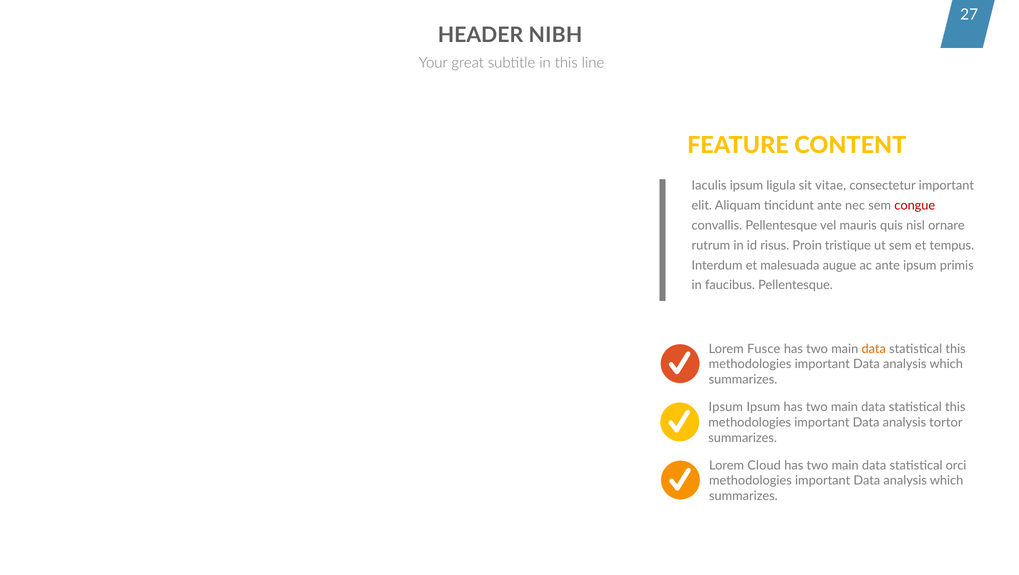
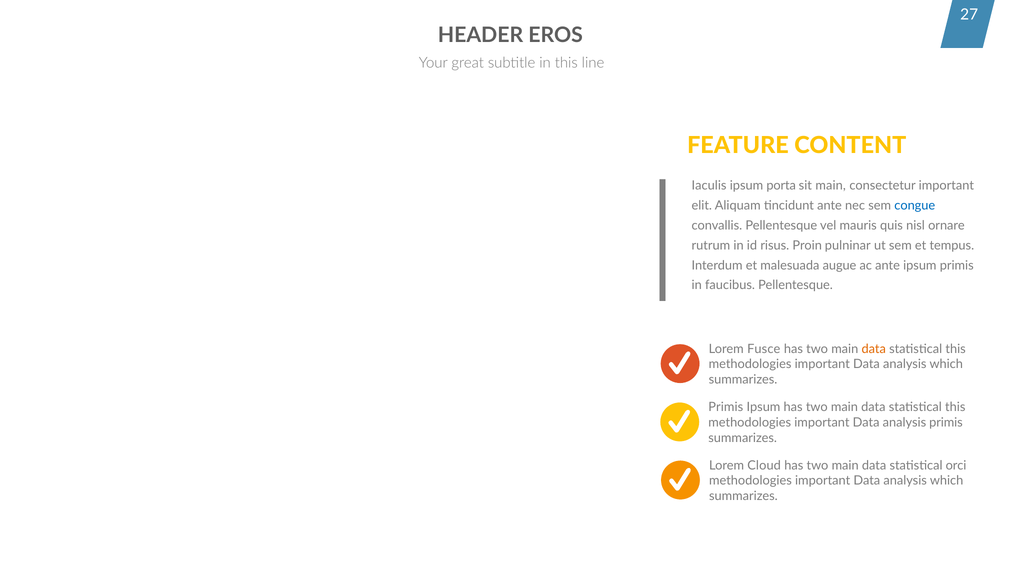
NIBH: NIBH -> EROS
ligula: ligula -> porta
sit vitae: vitae -> main
congue colour: red -> blue
tristique: tristique -> pulninar
Ipsum at (726, 407): Ipsum -> Primis
analysis tortor: tortor -> primis
